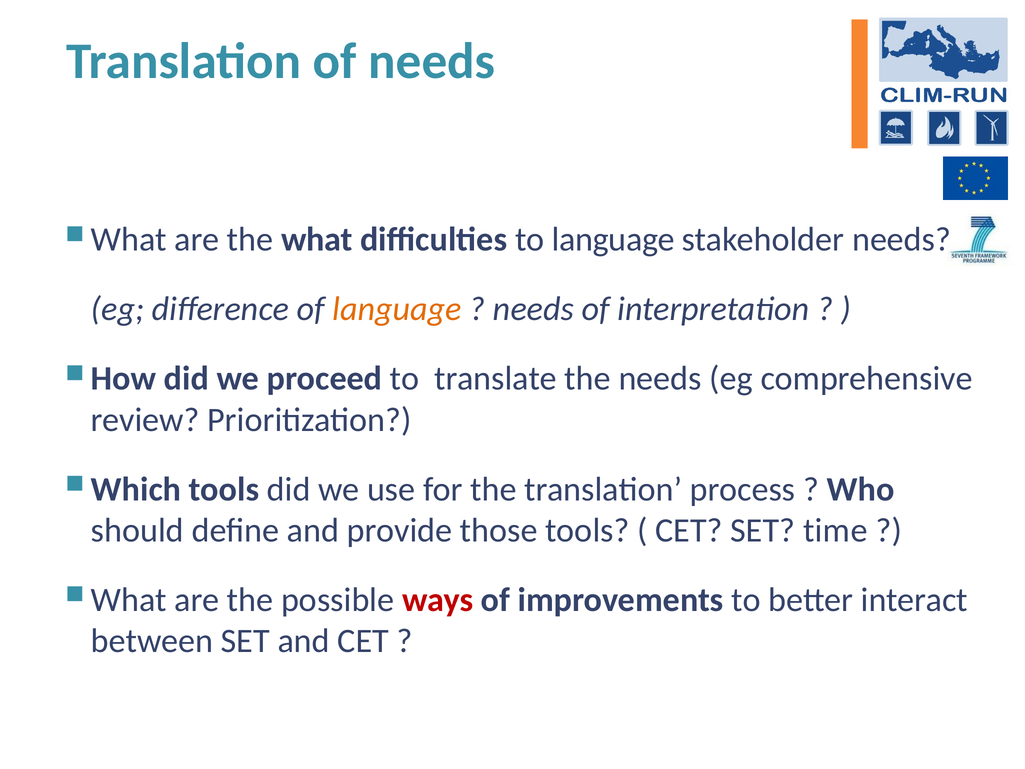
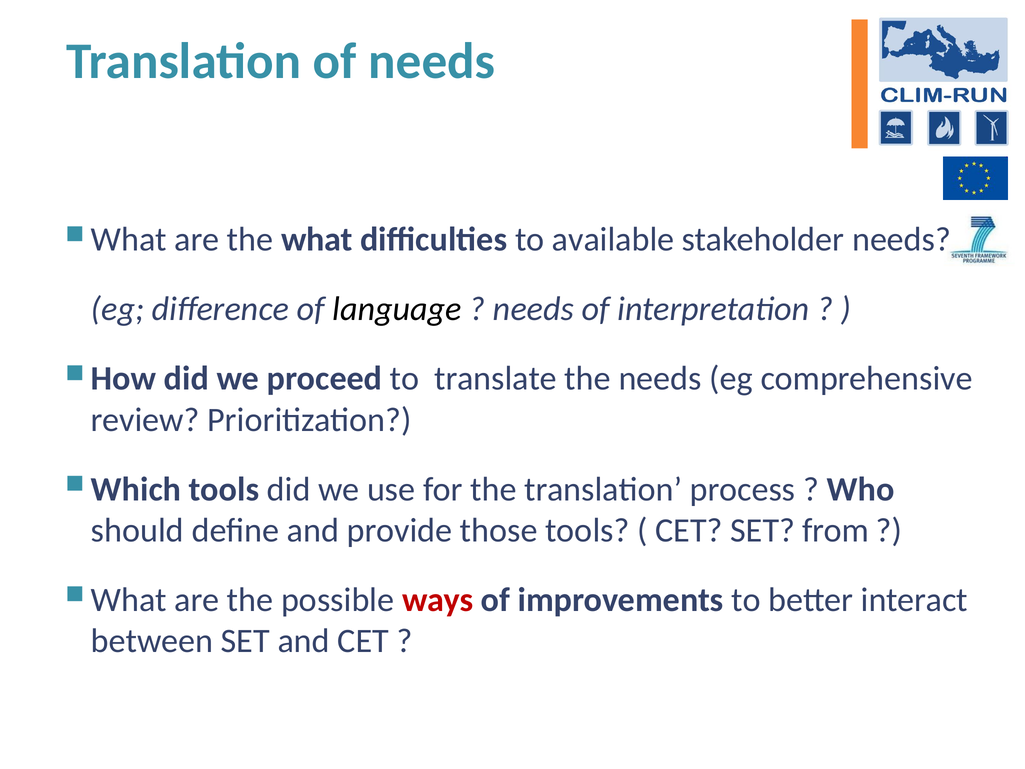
to language: language -> available
language at (397, 309) colour: orange -> black
time: time -> from
